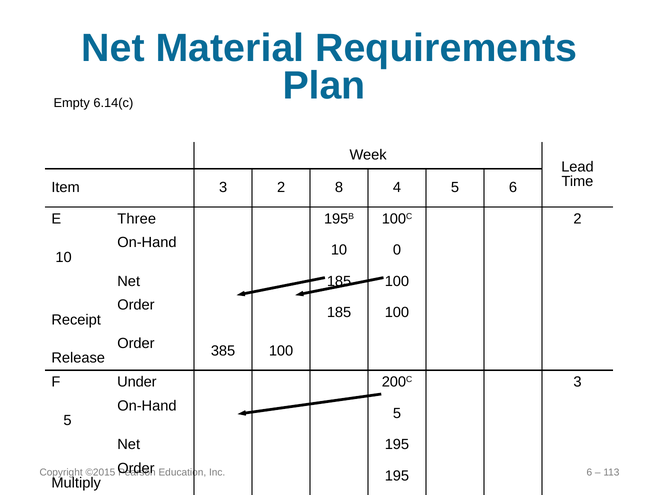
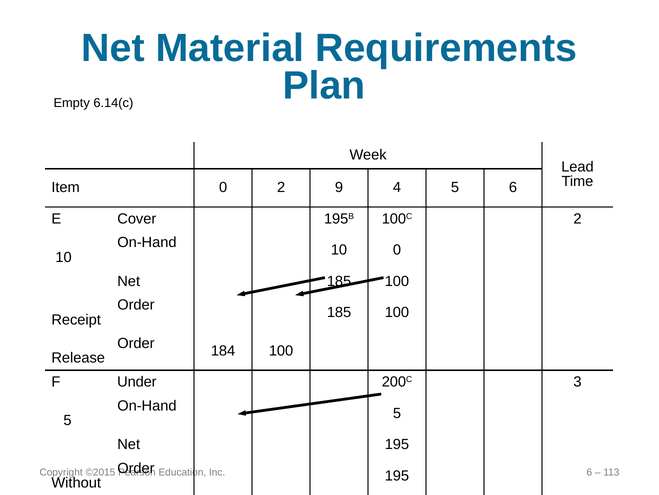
Item 3: 3 -> 0
8: 8 -> 9
Three: Three -> Cover
385: 385 -> 184
Multiply: Multiply -> Without
